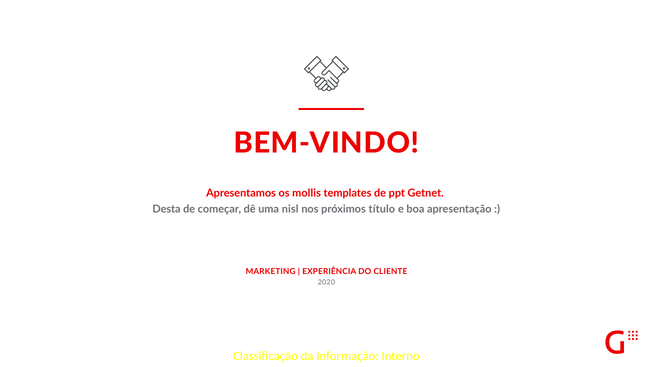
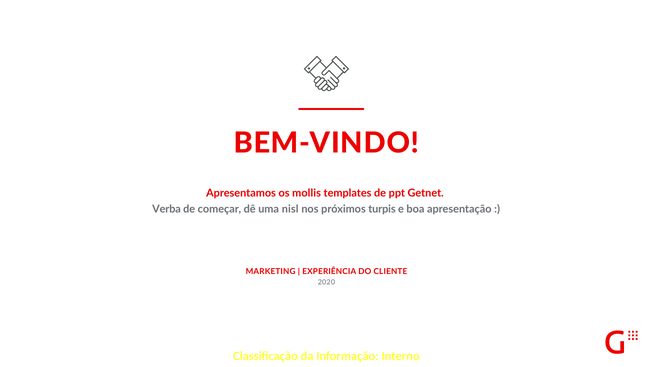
Desta: Desta -> Verba
título: título -> turpis
